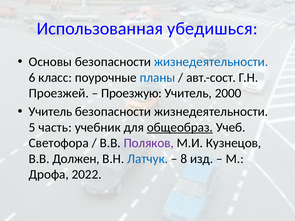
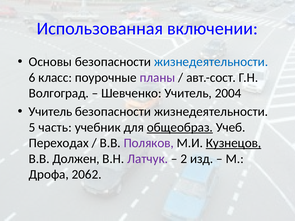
убедишься: убедишься -> включении
планы colour: blue -> purple
Проезжей: Проезжей -> Волгоград
Проезжую: Проезжую -> Шевченко
2000: 2000 -> 2004
Светофора: Светофора -> Переходах
Кузнецов underline: none -> present
Латчук colour: blue -> purple
8: 8 -> 2
2022: 2022 -> 2062
